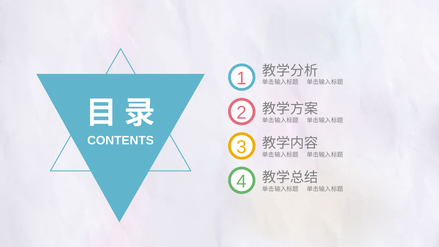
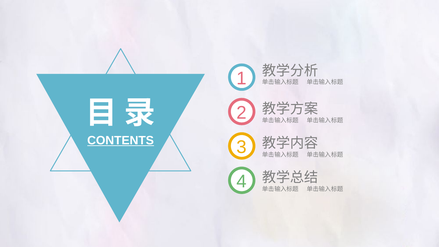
CONTENTS underline: none -> present
